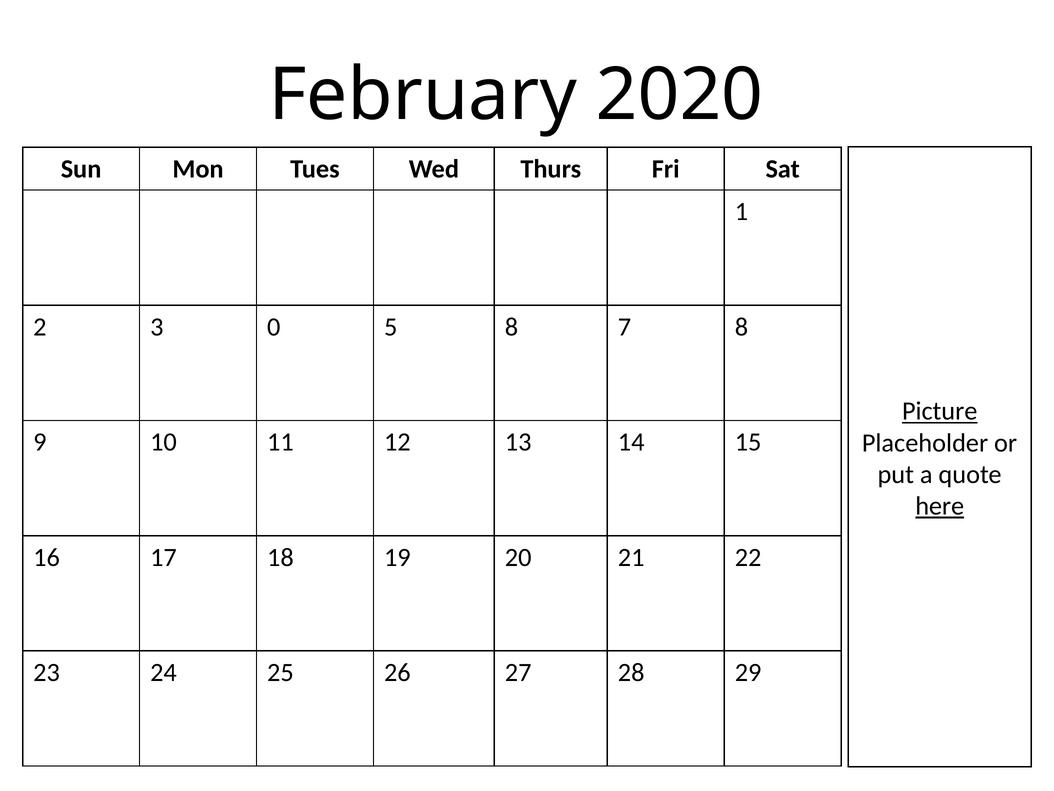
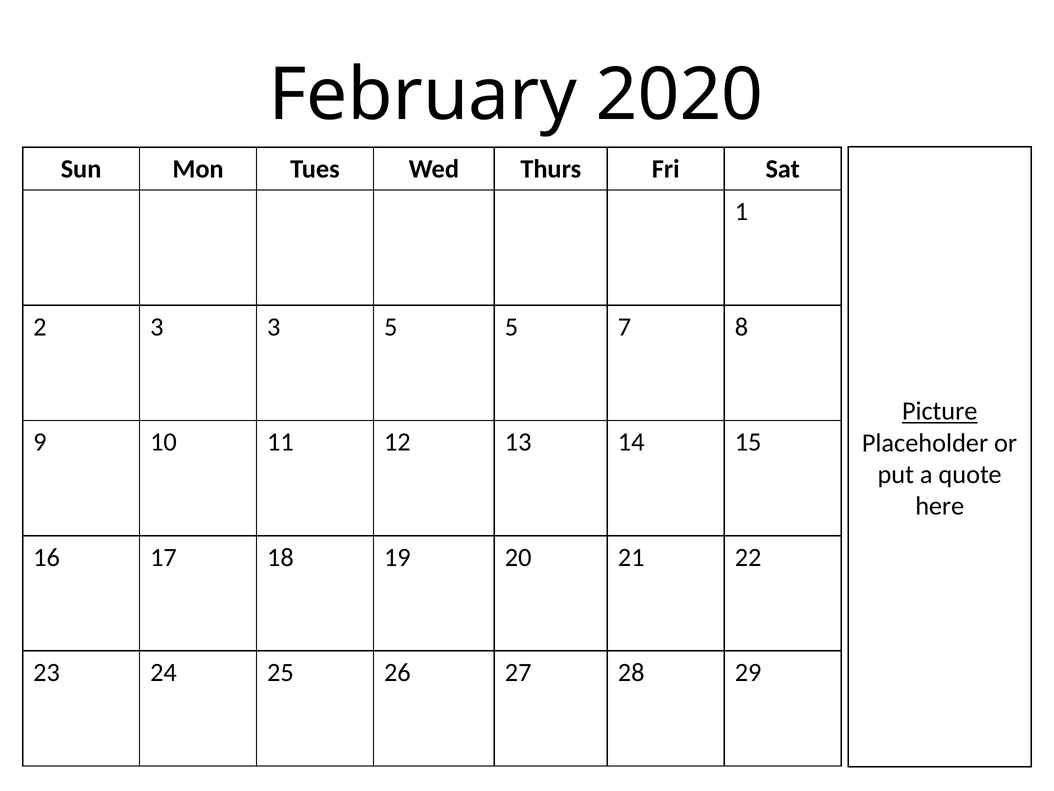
3 0: 0 -> 3
5 8: 8 -> 5
here underline: present -> none
